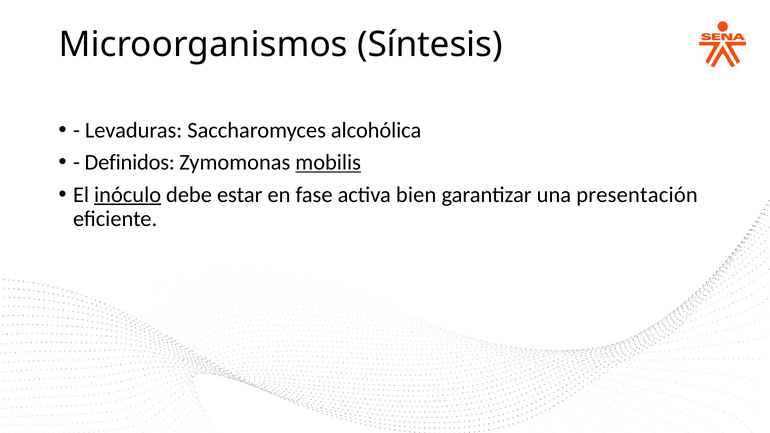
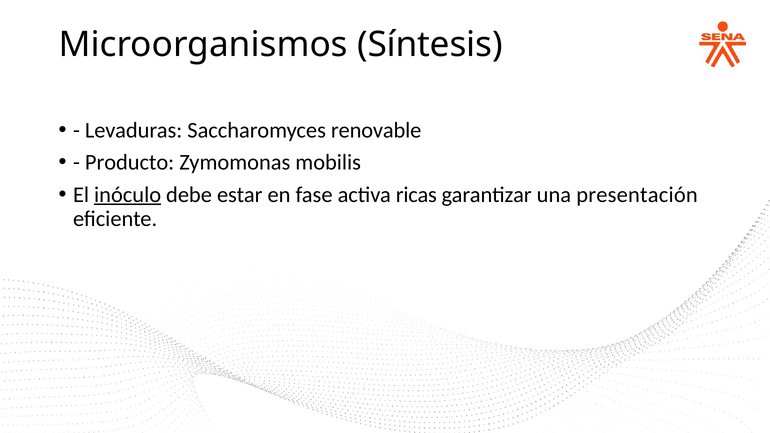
alcohólica: alcohólica -> renovable
Definidos: Definidos -> Producto
mobilis underline: present -> none
bien: bien -> ricas
